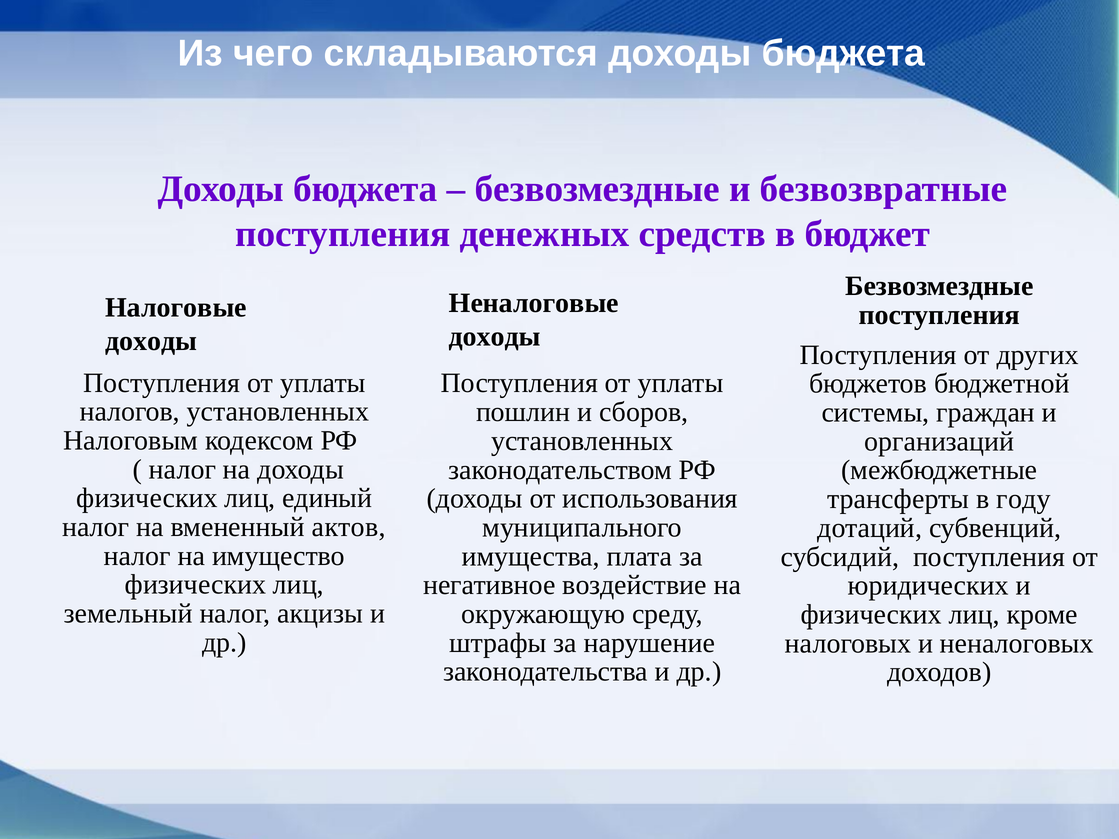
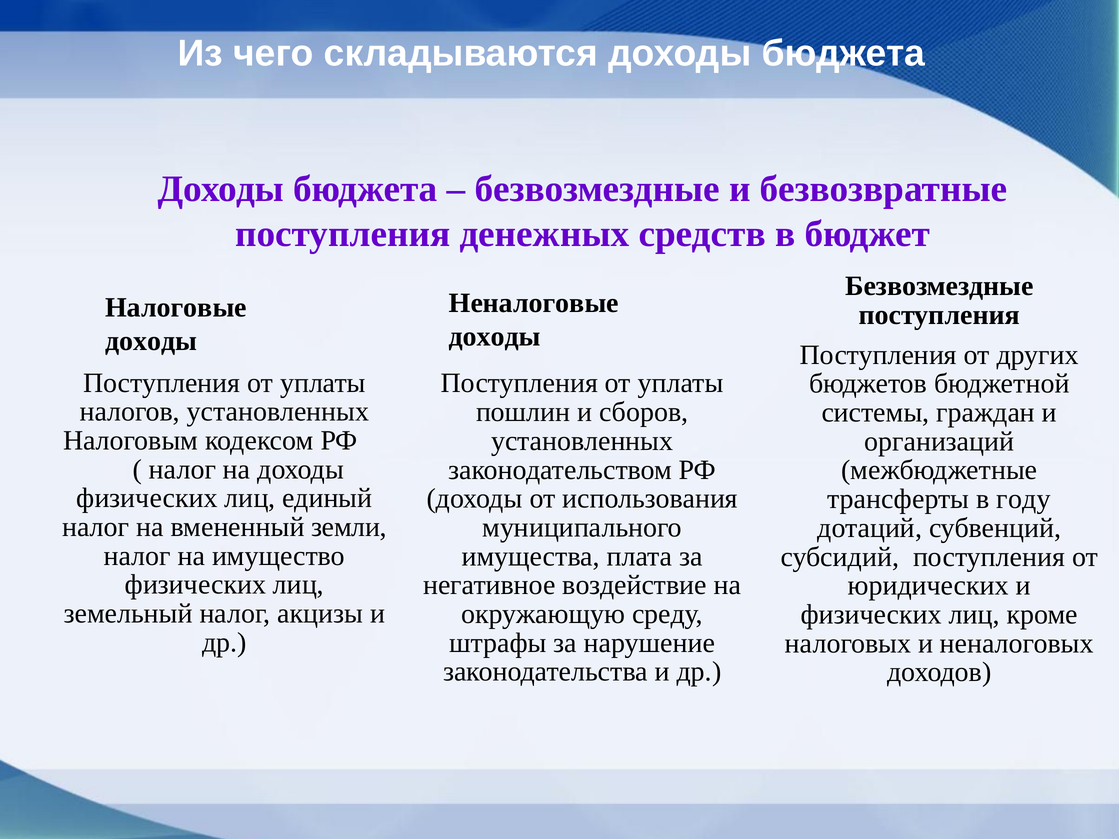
актов: актов -> земли
